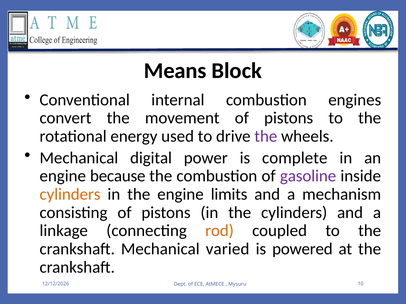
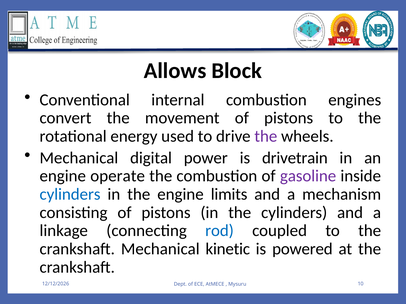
Means: Means -> Allows
complete: complete -> drivetrain
because: because -> operate
cylinders at (70, 195) colour: orange -> blue
rod colour: orange -> blue
varied: varied -> kinetic
